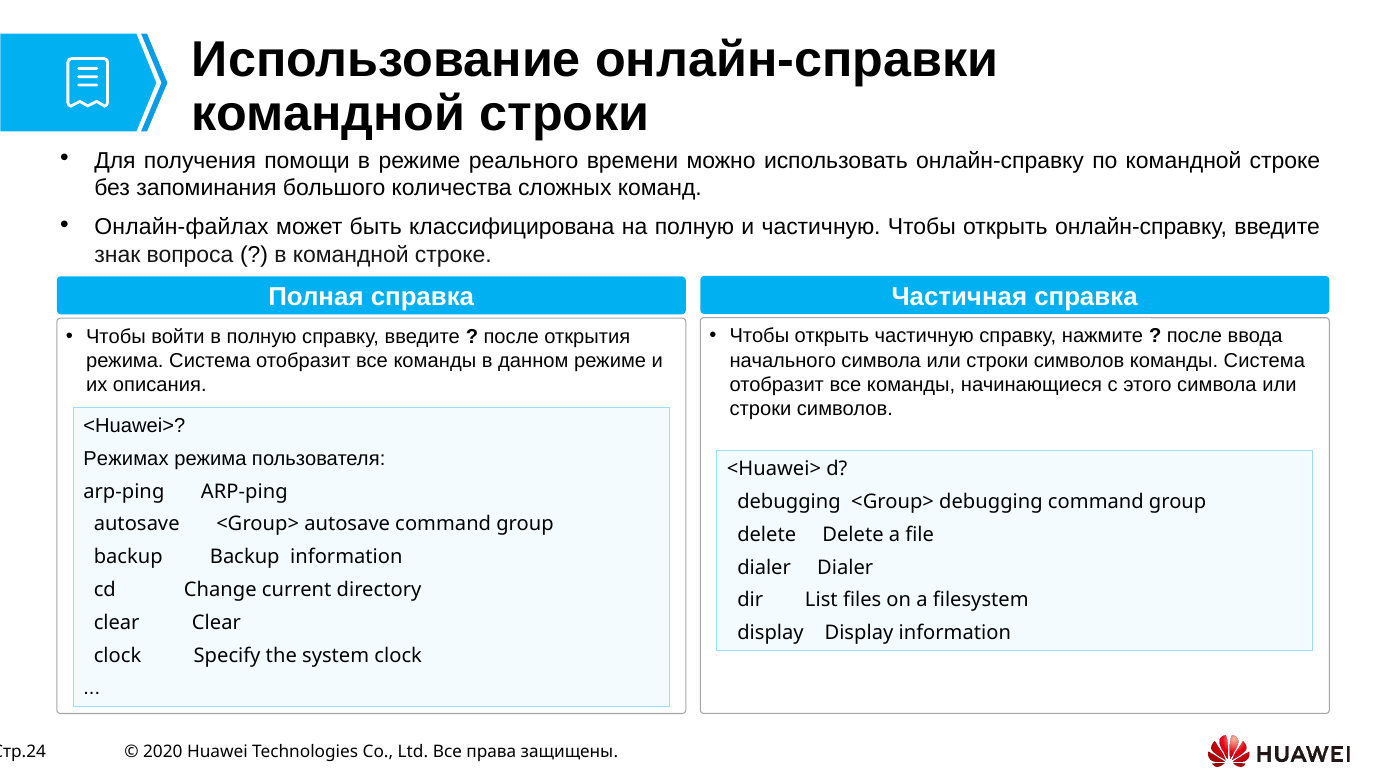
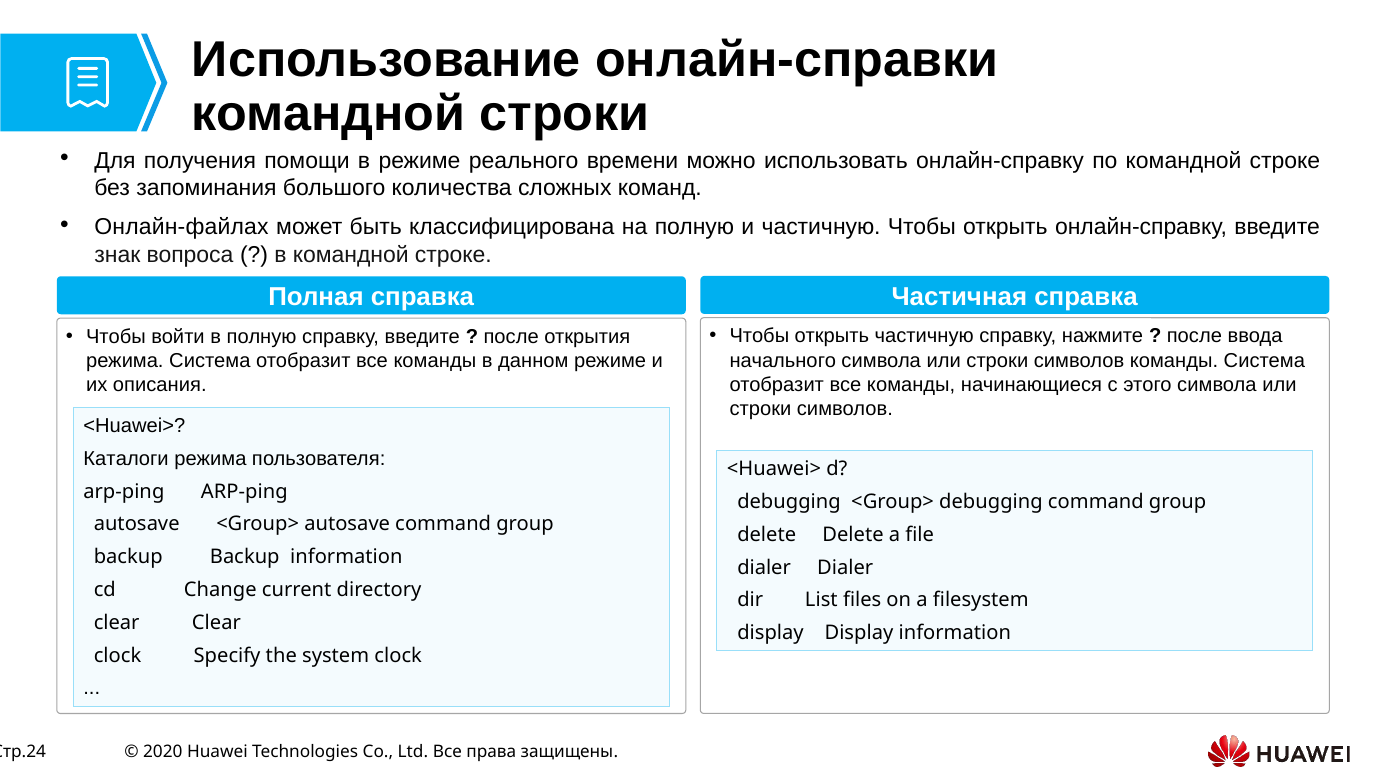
Режимах: Режимах -> Каталоги
